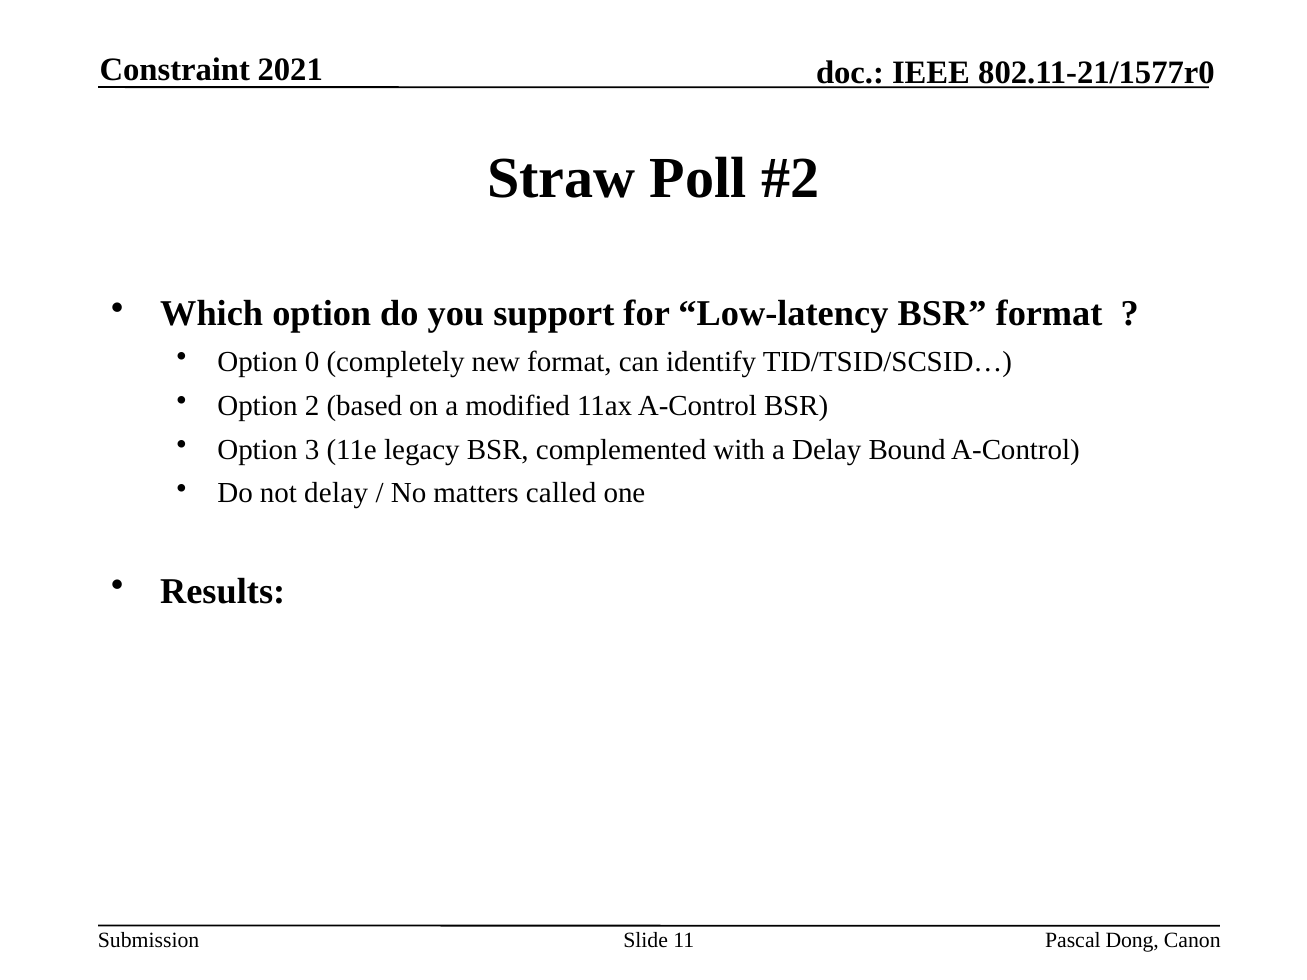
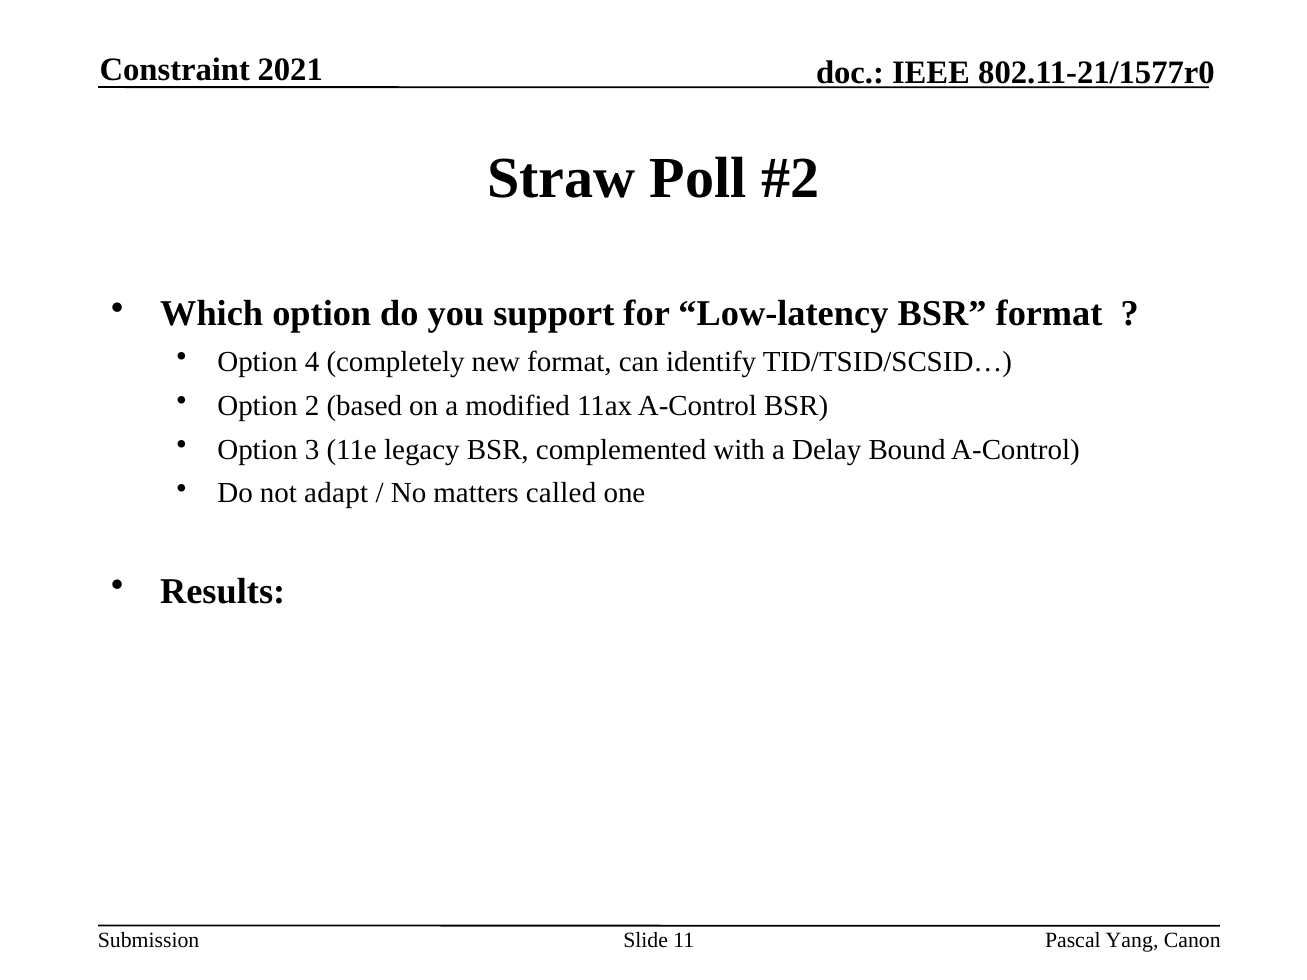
0: 0 -> 4
not delay: delay -> adapt
Dong: Dong -> Yang
